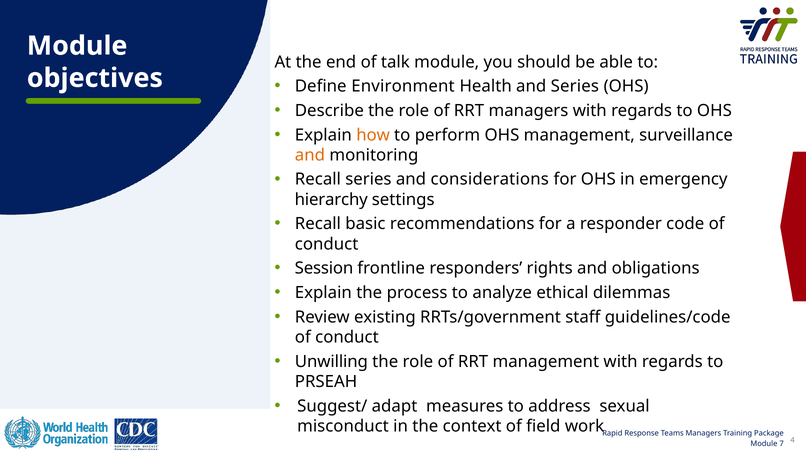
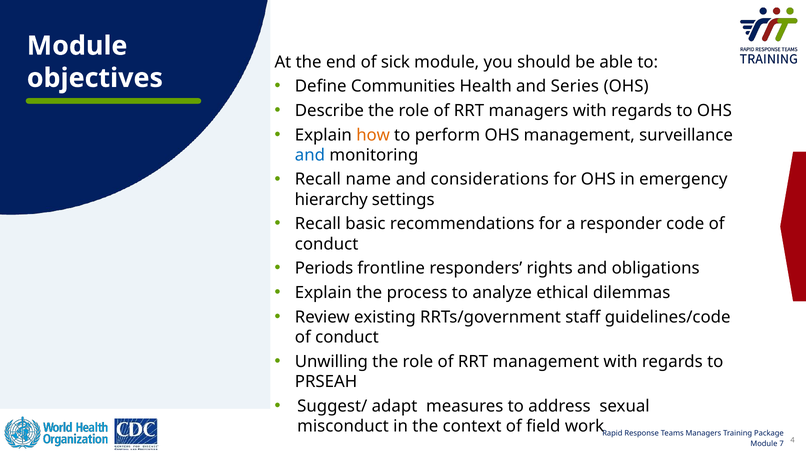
talk: talk -> sick
Environment: Environment -> Communities
and at (310, 155) colour: orange -> blue
Recall series: series -> name
Session: Session -> Periods
